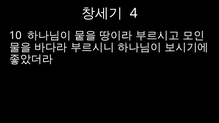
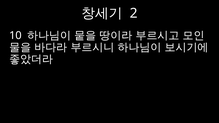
4: 4 -> 2
